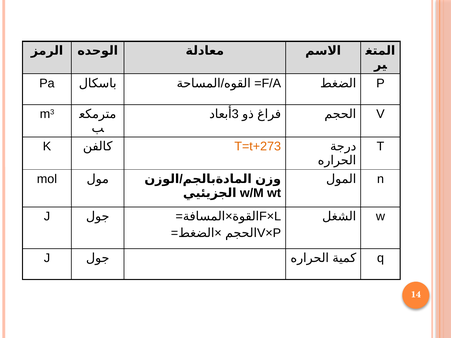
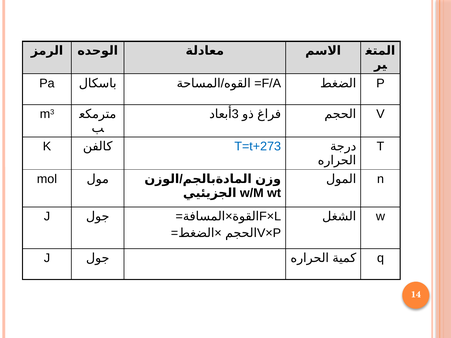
T=t+273 colour: orange -> blue
